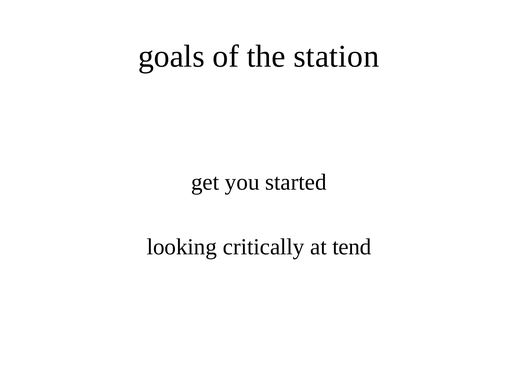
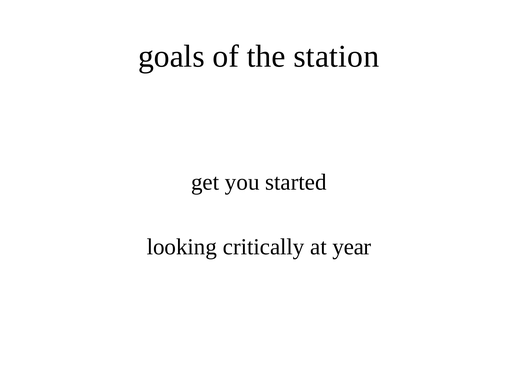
tend: tend -> year
